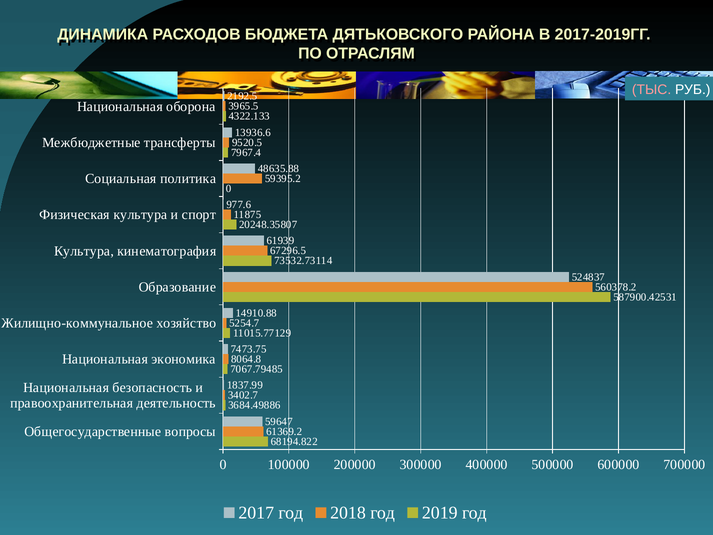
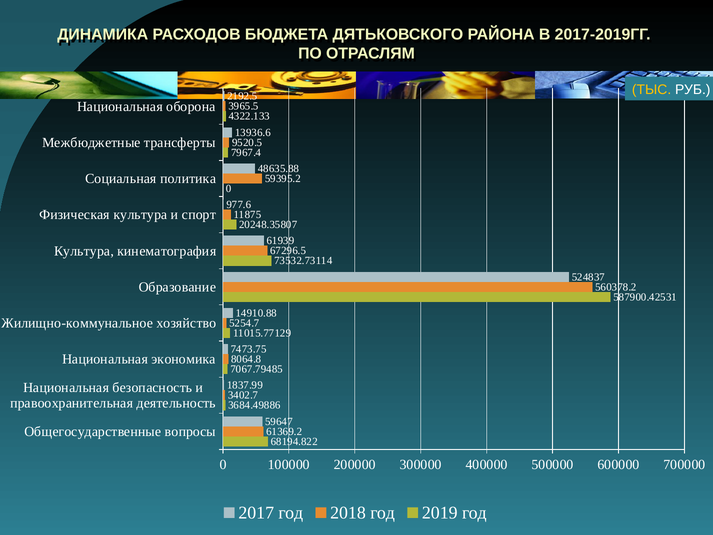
ТЫС colour: pink -> yellow
